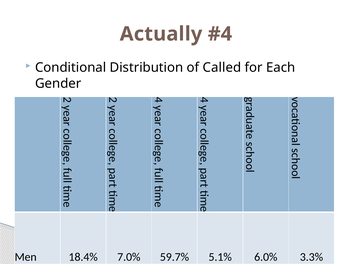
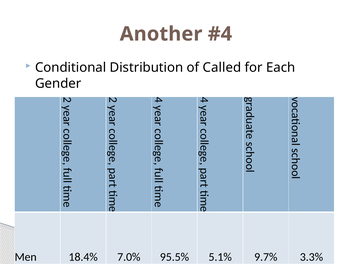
Actually: Actually -> Another
59.7%: 59.7% -> 95.5%
6.0%: 6.0% -> 9.7%
